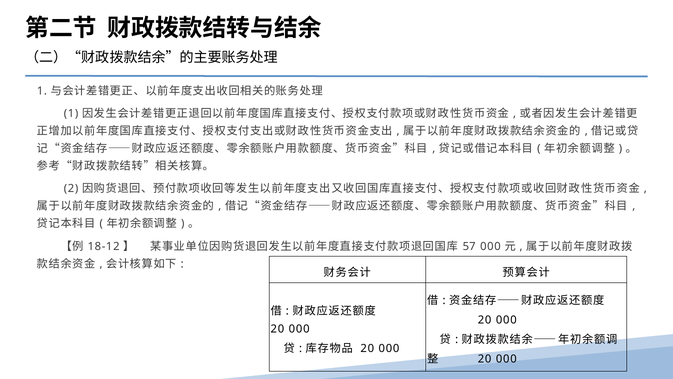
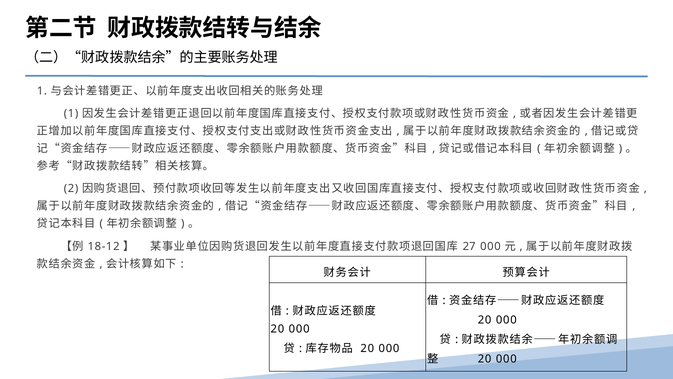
57: 57 -> 27
